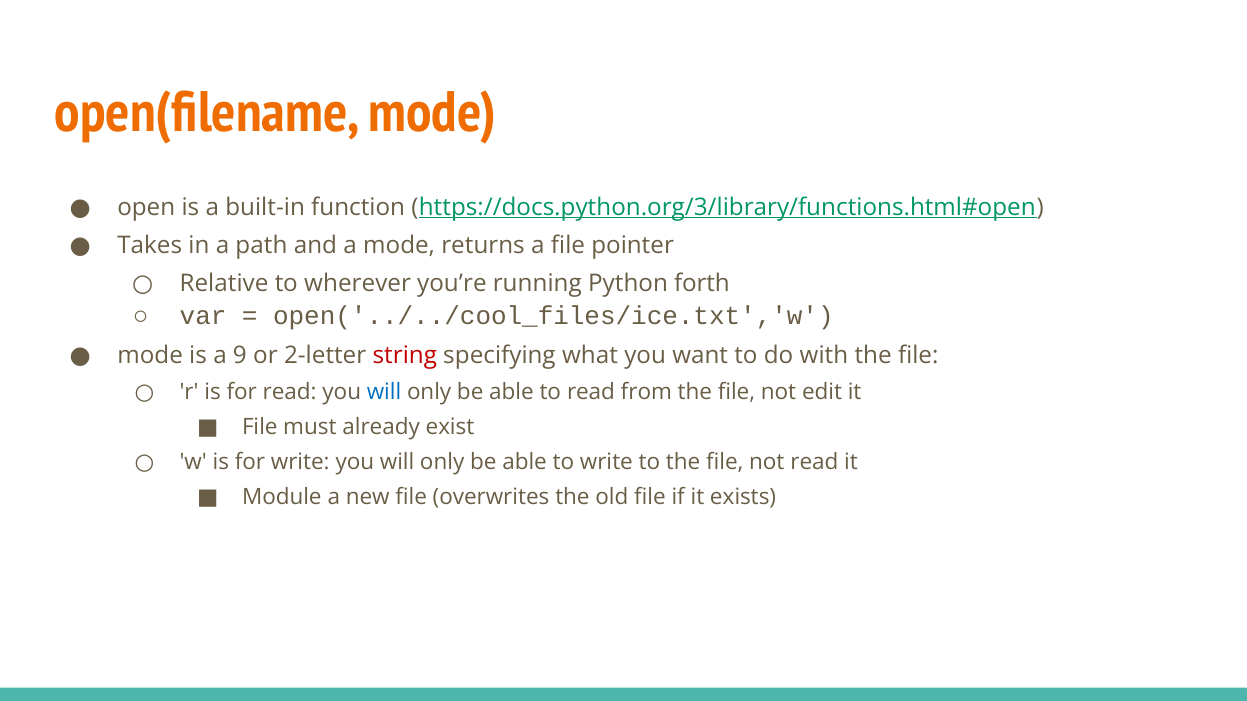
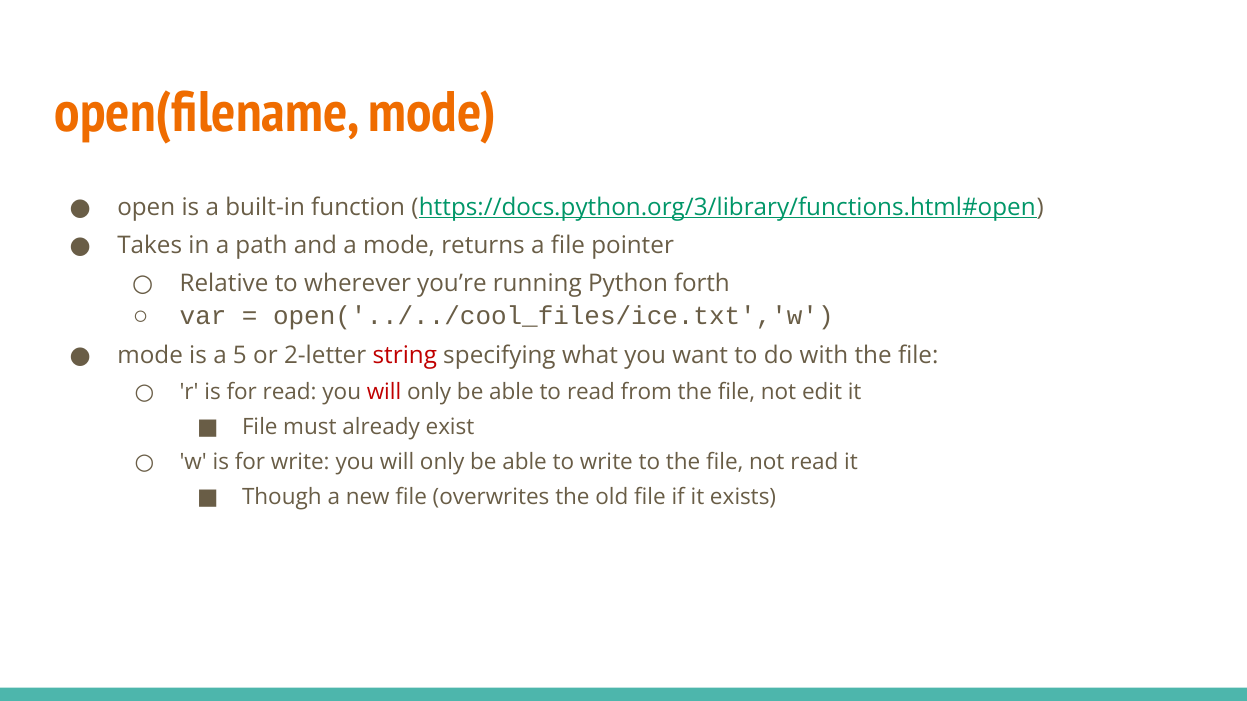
9: 9 -> 5
will at (384, 392) colour: blue -> red
Module: Module -> Though
